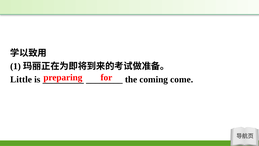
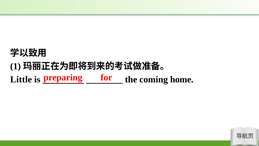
come: come -> home
